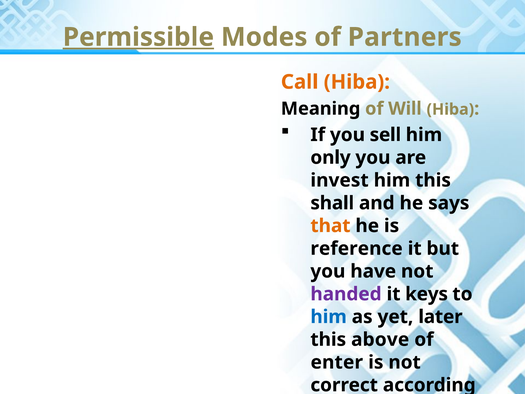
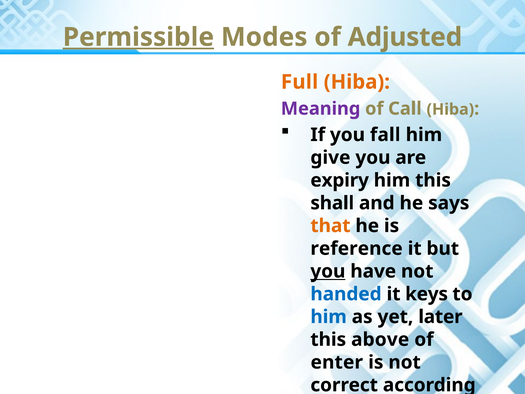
Partners: Partners -> Adjusted
Call: Call -> Full
Meaning colour: black -> purple
Will: Will -> Call
sell: sell -> fall
only: only -> give
invest: invest -> expiry
you at (328, 271) underline: none -> present
handed colour: purple -> blue
